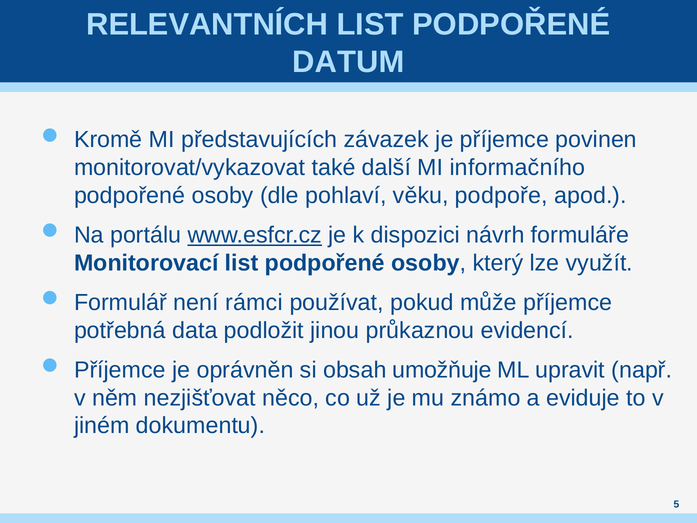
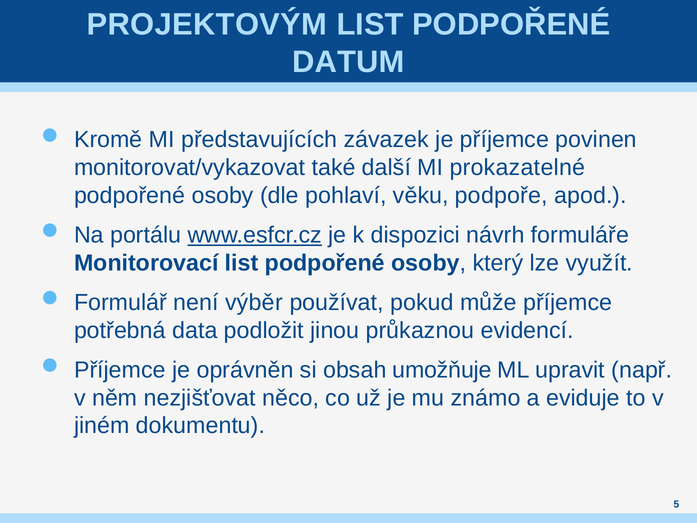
RELEVANTNÍCH: RELEVANTNÍCH -> PROJEKTOVÝM
informačního: informačního -> prokazatelné
rámci: rámci -> výběr
